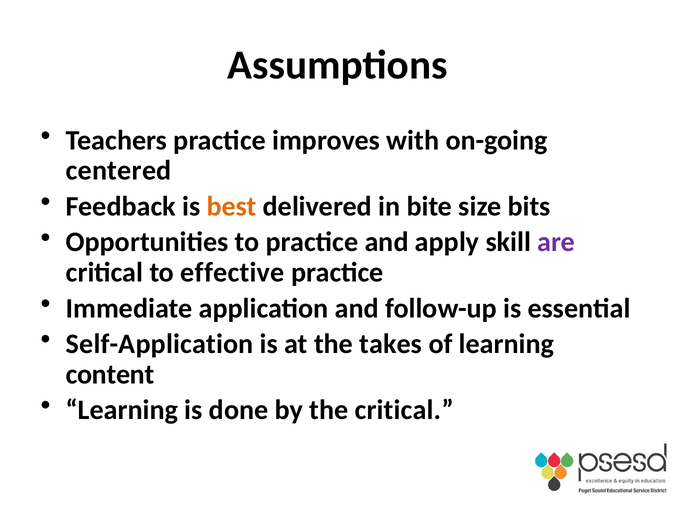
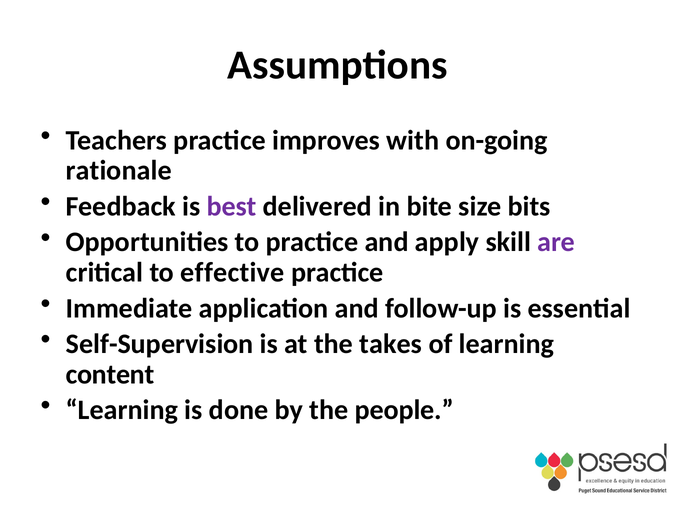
centered: centered -> rationale
best colour: orange -> purple
Self-Application: Self-Application -> Self-Supervision
the critical: critical -> people
